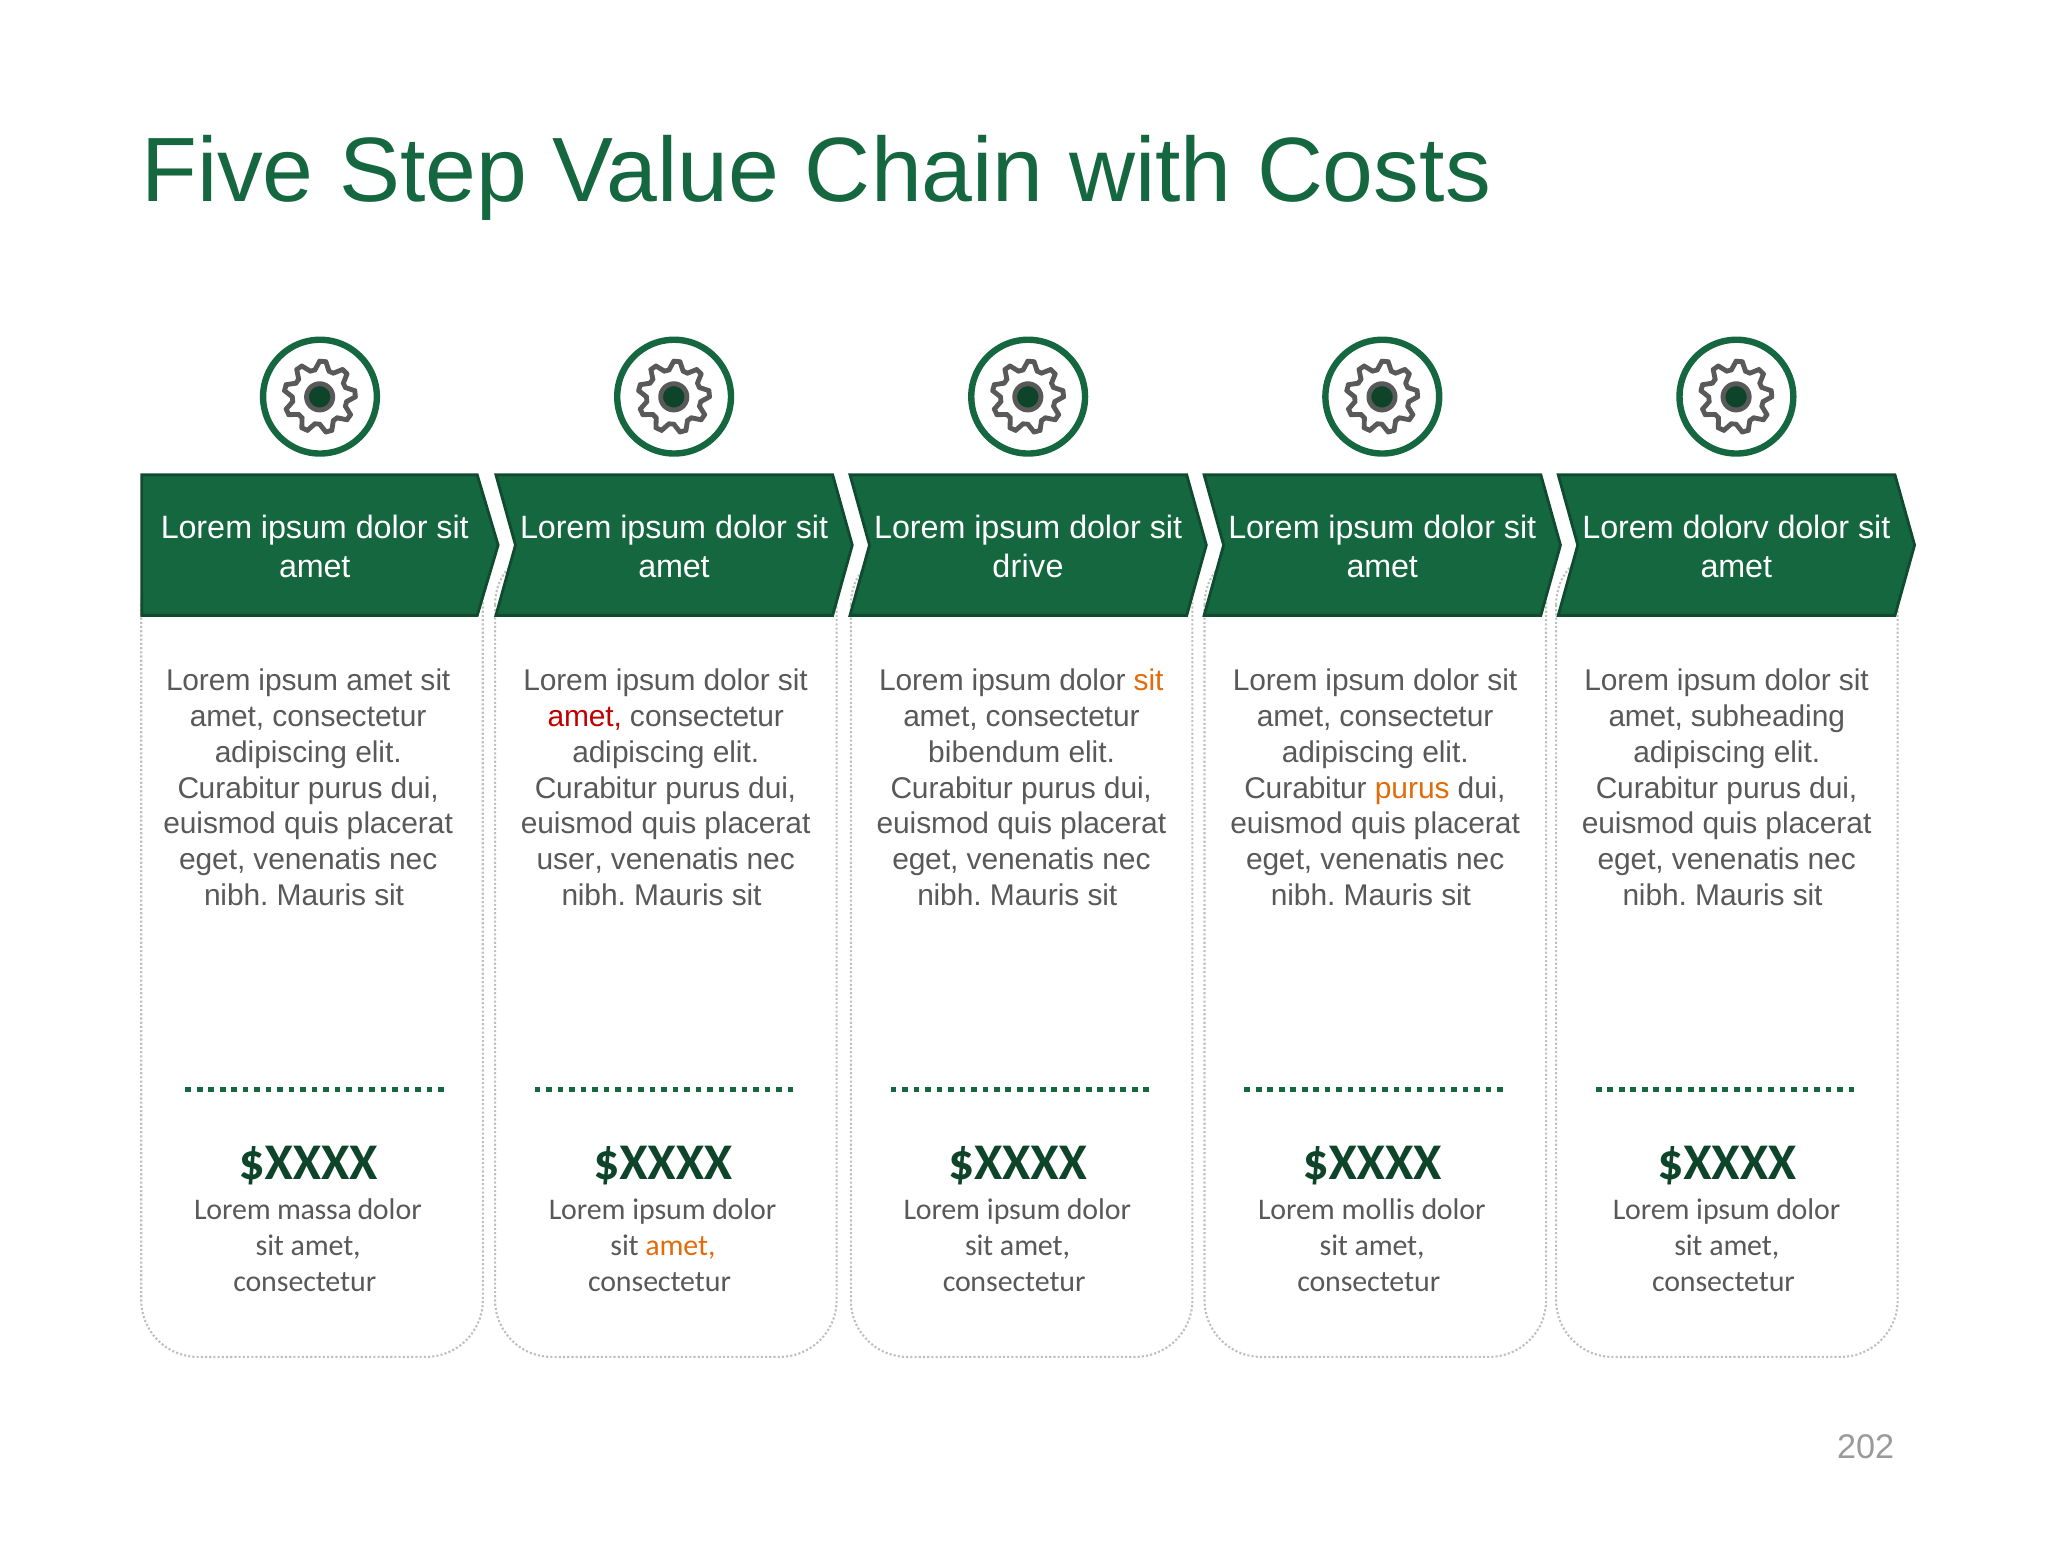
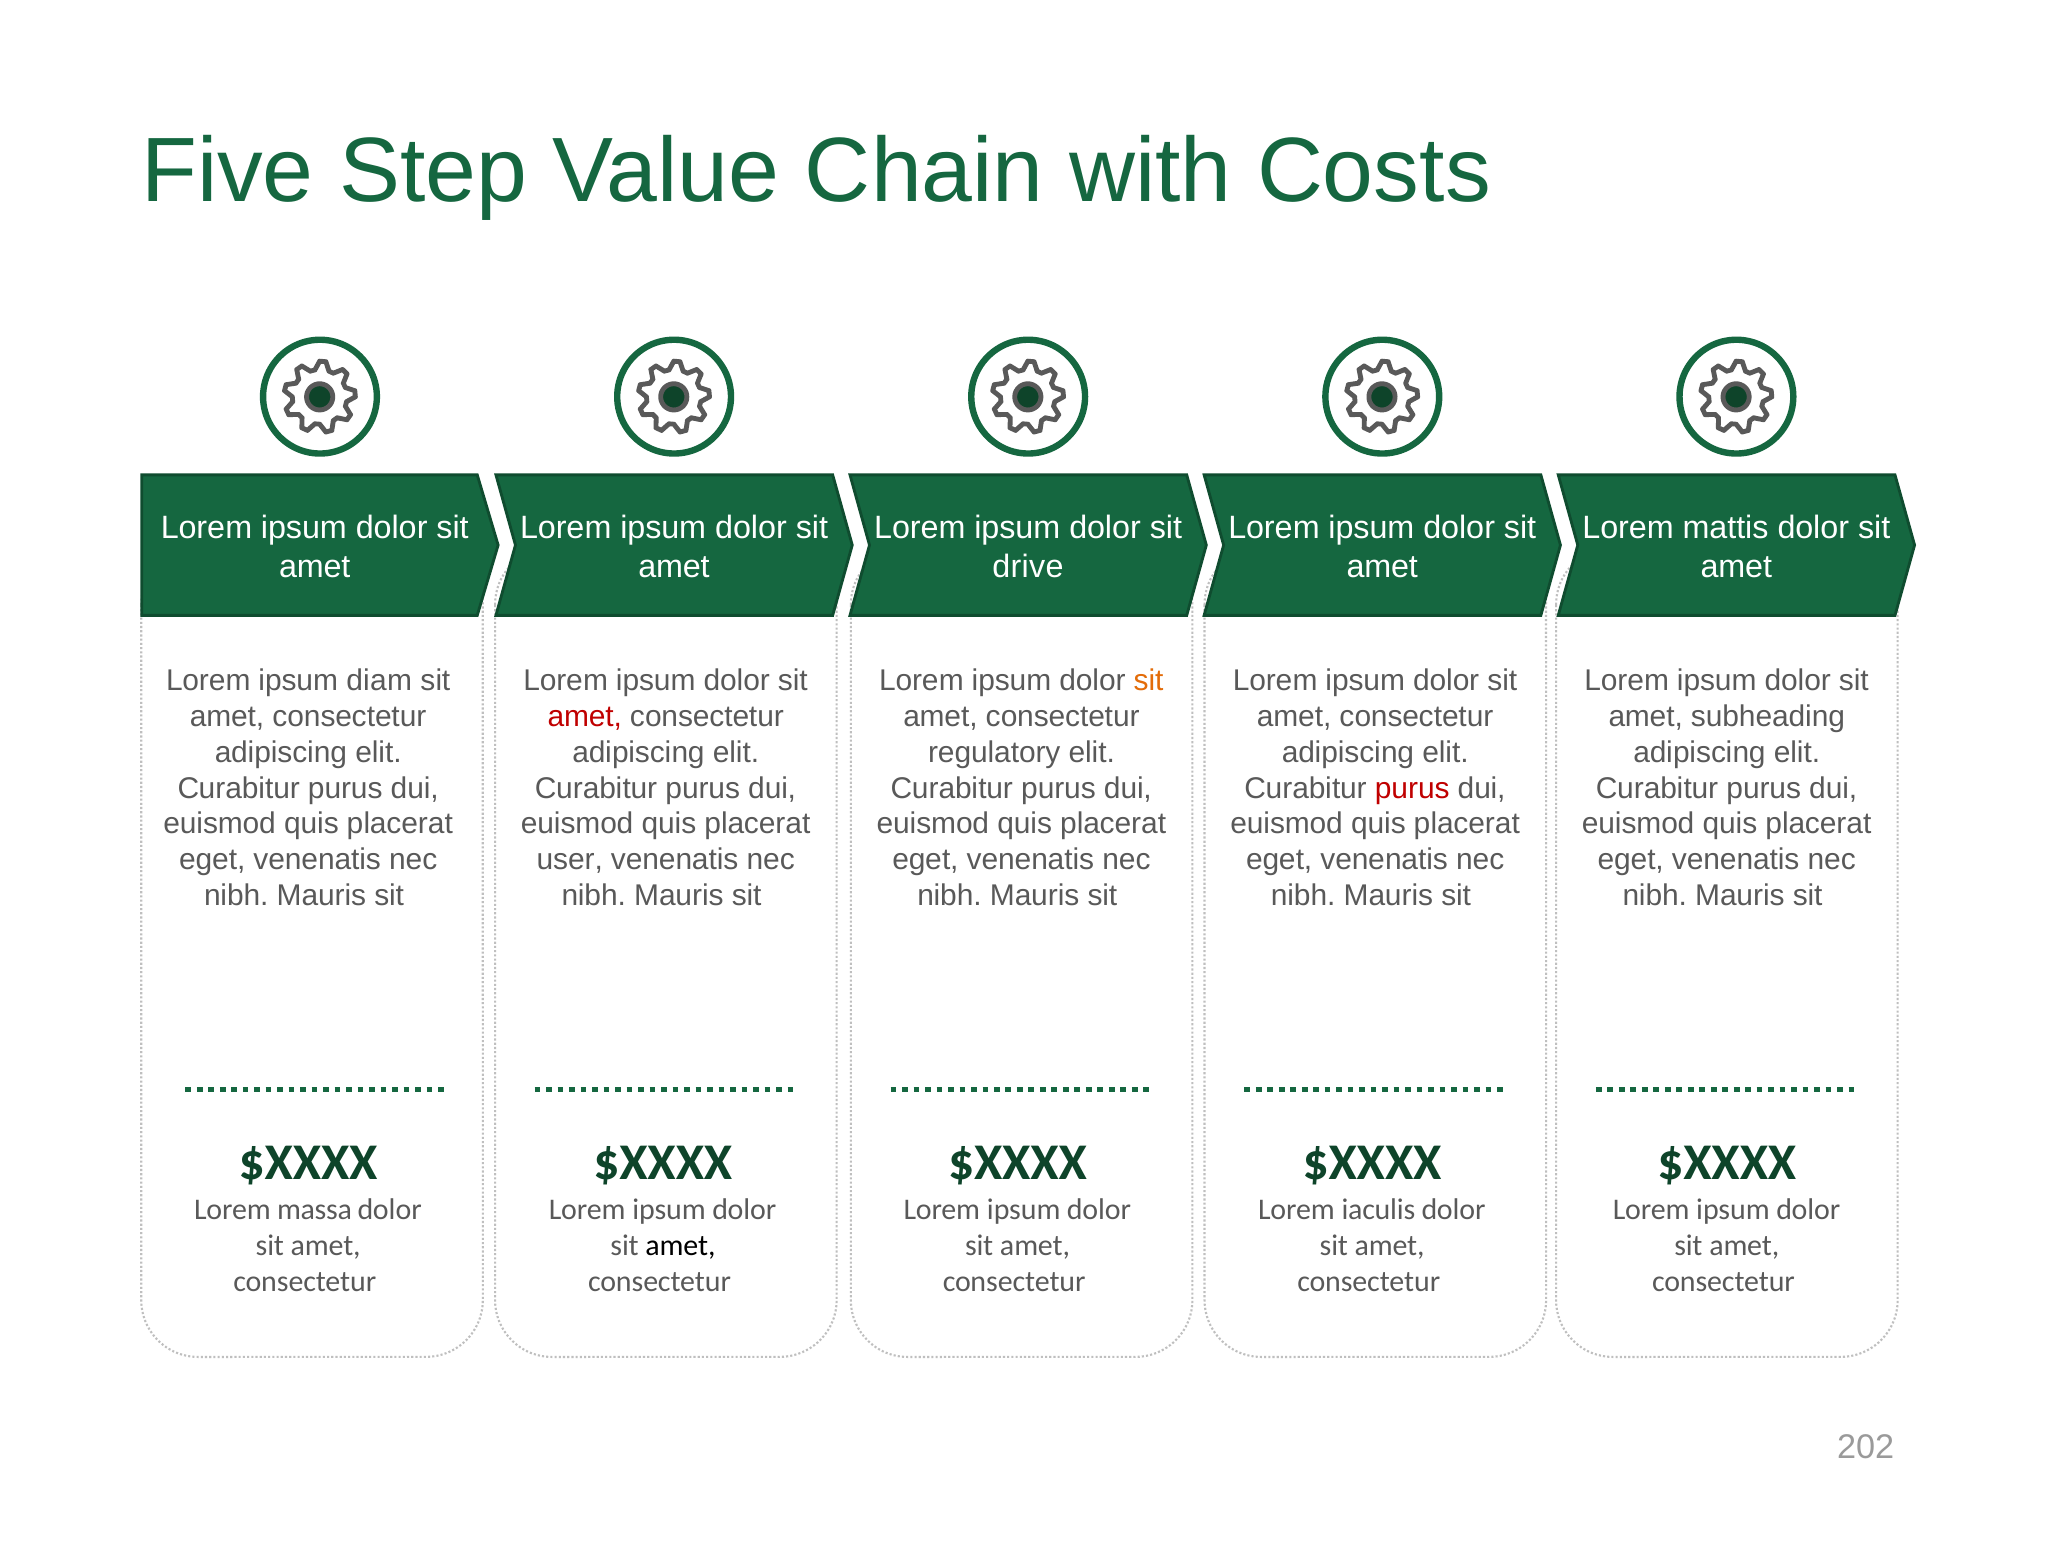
dolorv: dolorv -> mattis
ipsum amet: amet -> diam
bibendum: bibendum -> regulatory
purus at (1412, 788) colour: orange -> red
mollis: mollis -> iaculis
amet at (680, 1246) colour: orange -> black
